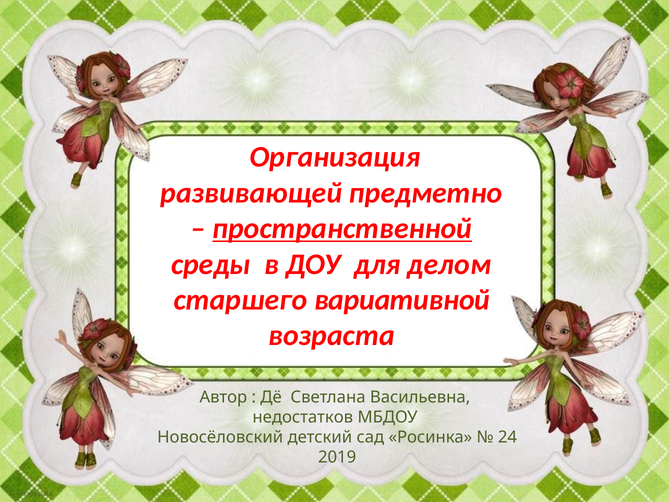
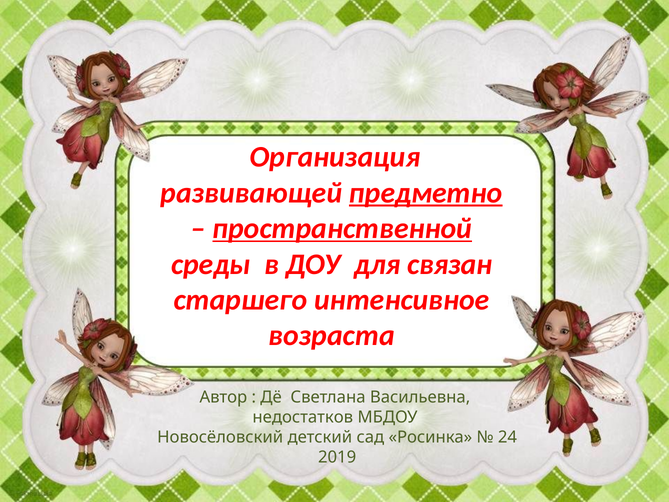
предметно underline: none -> present
делом: делом -> связан
вариативной: вариативной -> интенсивное
